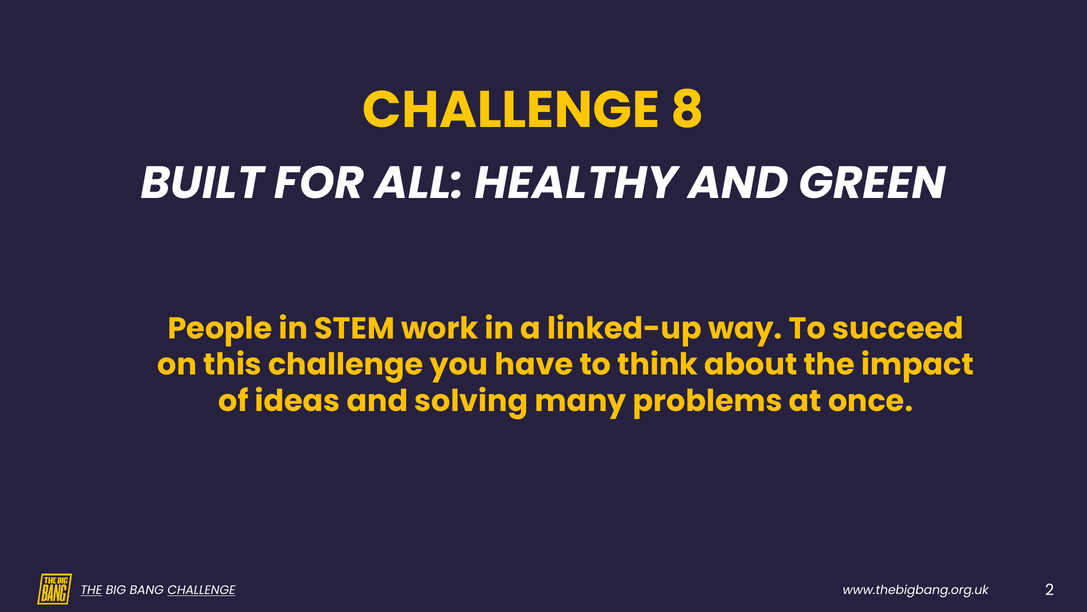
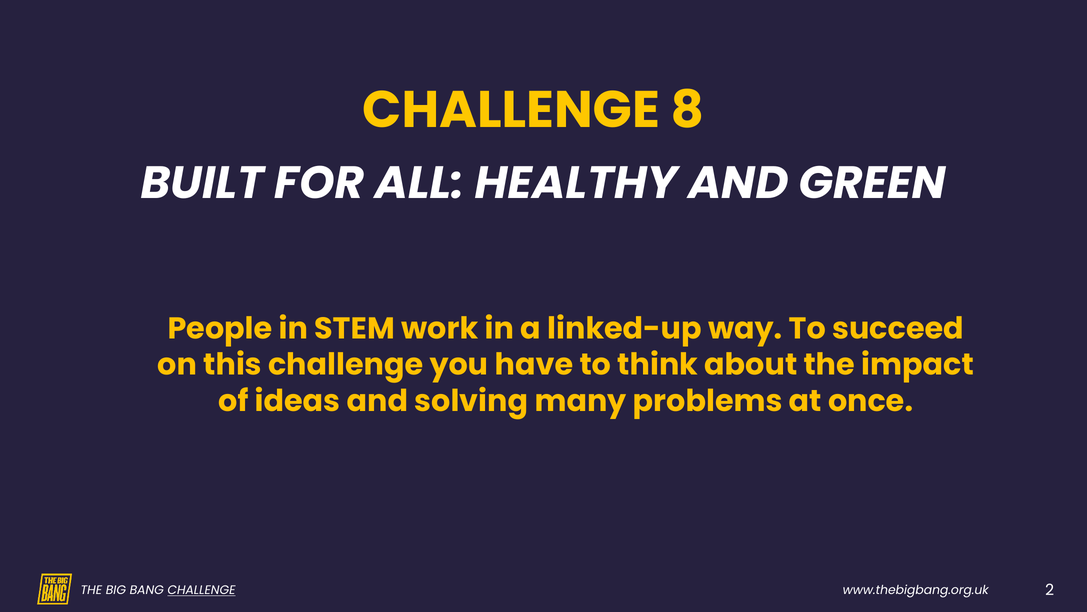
THE at (91, 590) underline: present -> none
